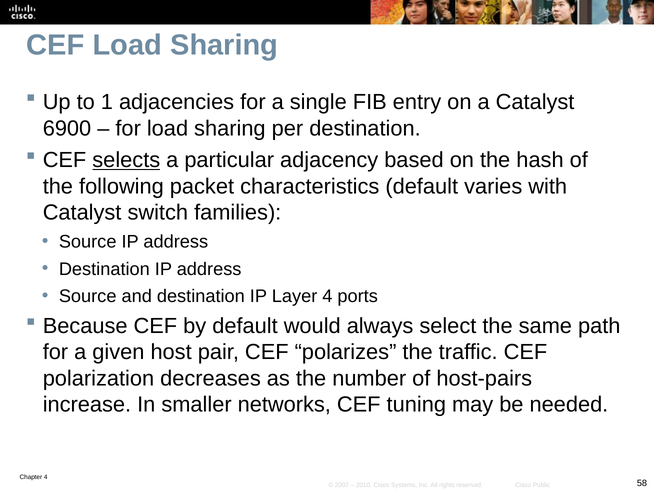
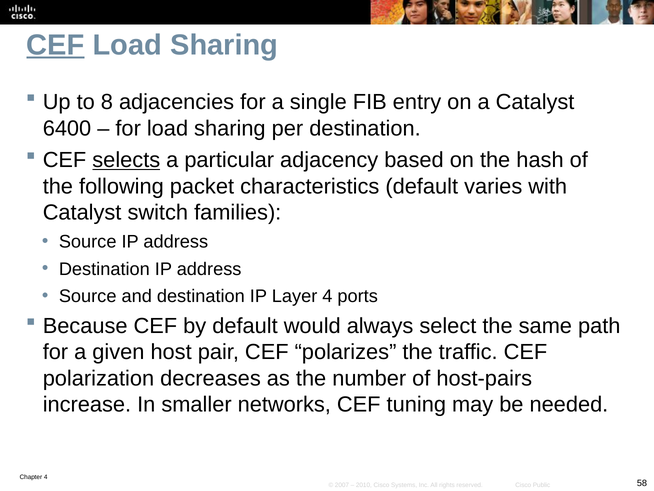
CEF at (55, 45) underline: none -> present
1: 1 -> 8
6900: 6900 -> 6400
